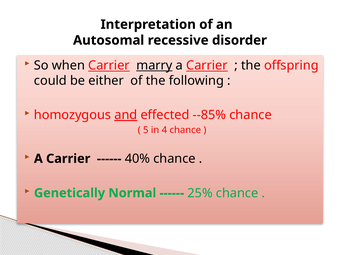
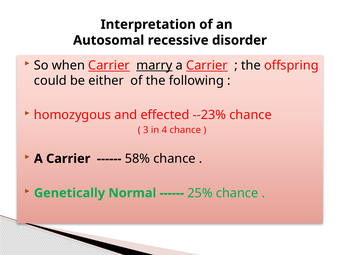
and underline: present -> none
--85%: --85% -> --23%
5: 5 -> 3
40%: 40% -> 58%
